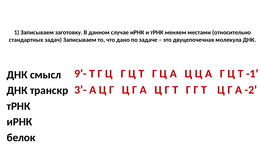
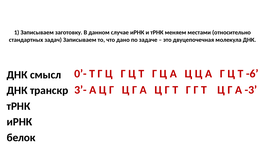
9’-: 9’- -> 0’-
-1: -1 -> -6
-2: -2 -> -3
